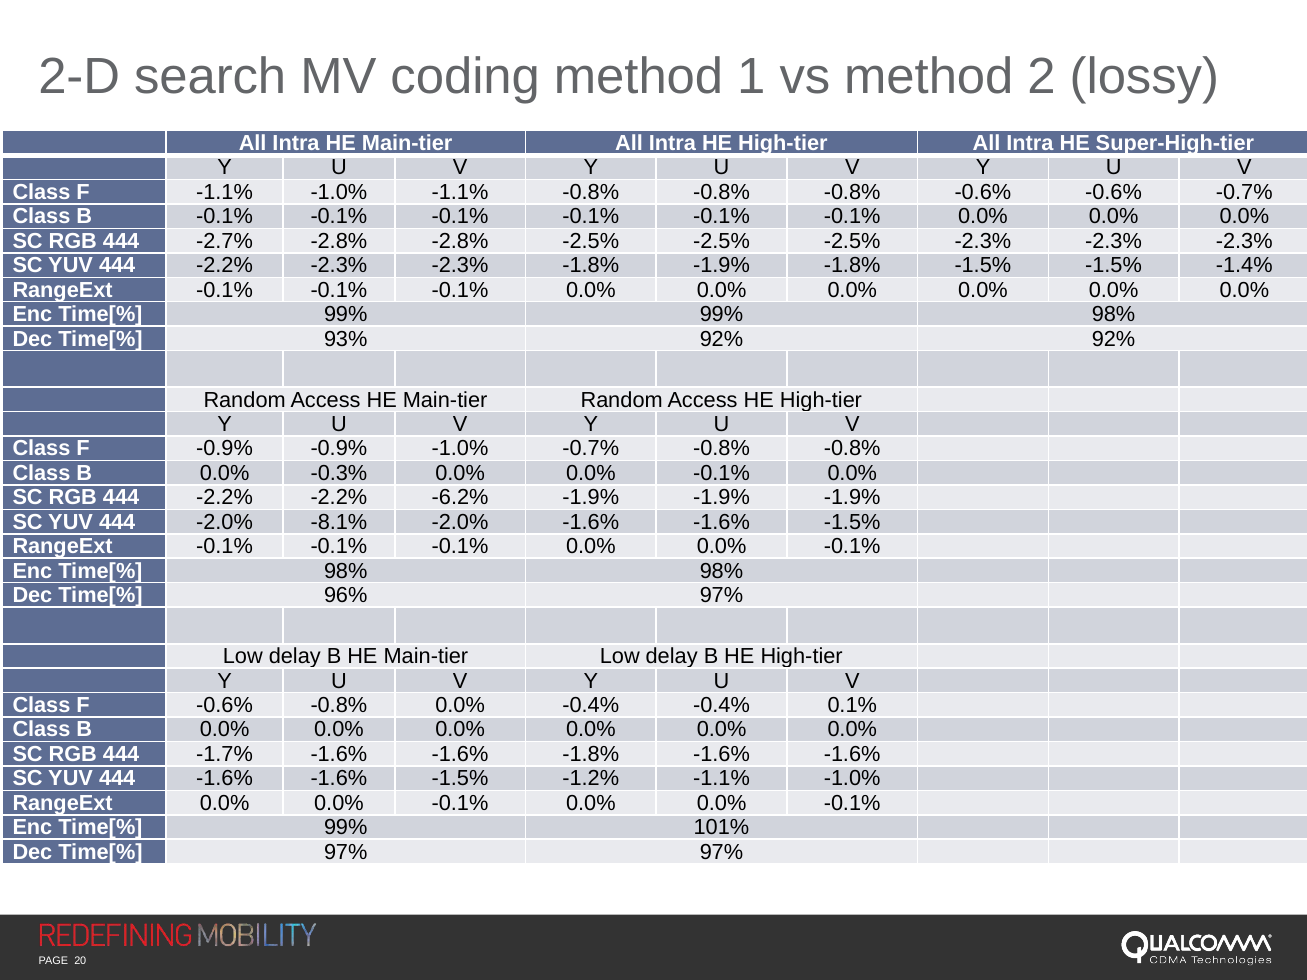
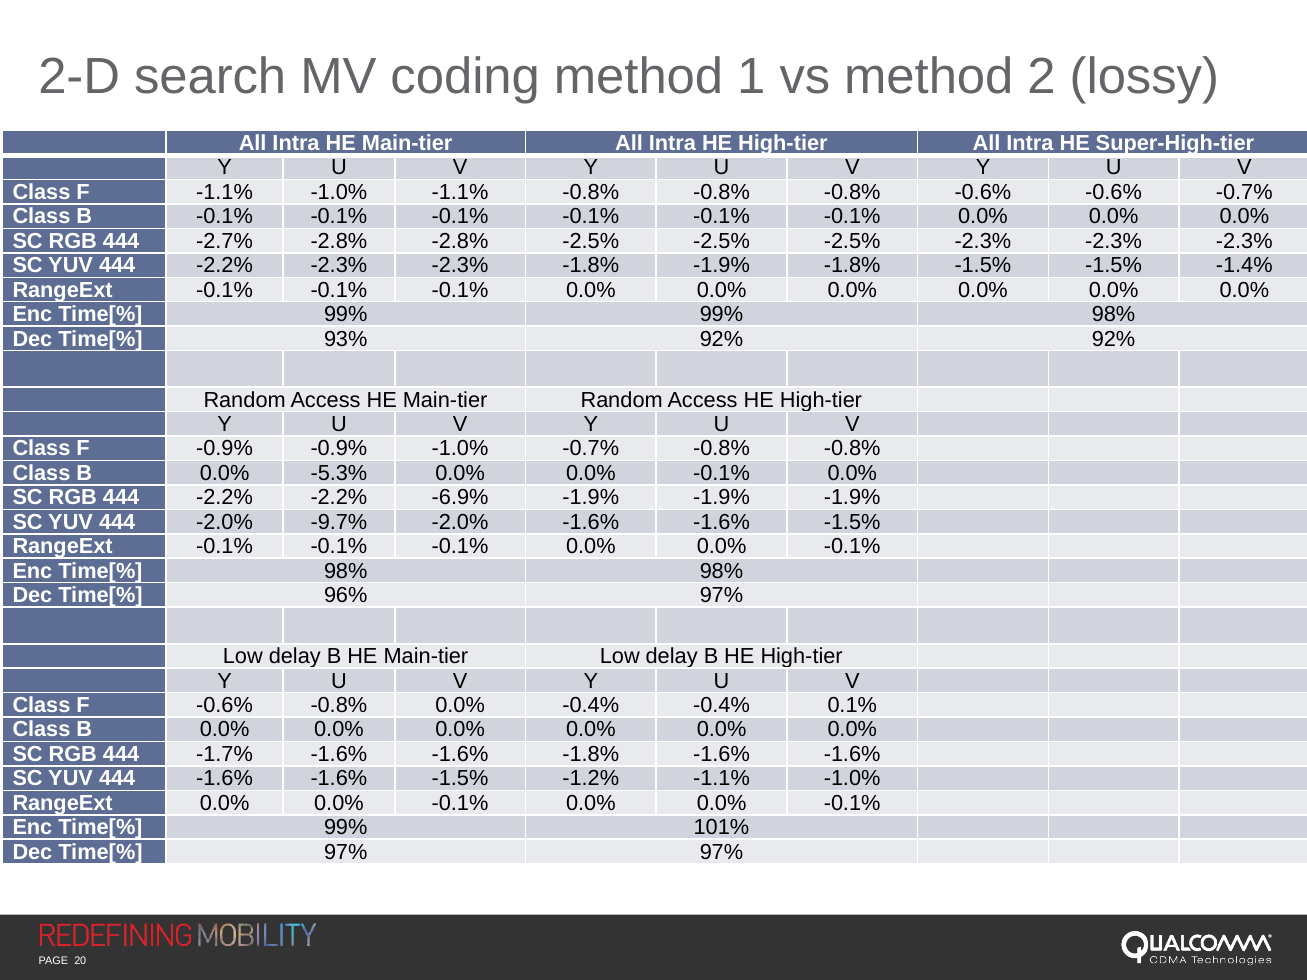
-0.3%: -0.3% -> -5.3%
-6.2%: -6.2% -> -6.9%
-8.1%: -8.1% -> -9.7%
